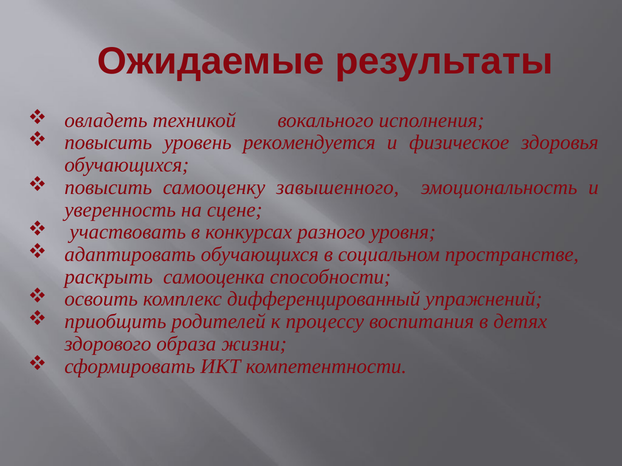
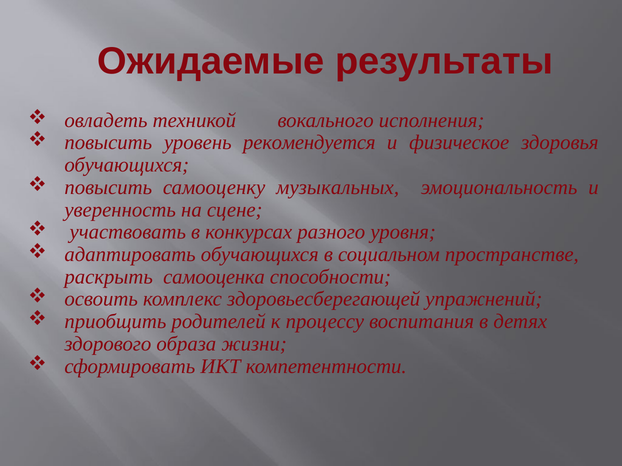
завышенного: завышенного -> музыкальных
дифференцированный: дифференцированный -> здоровьесберегающей
